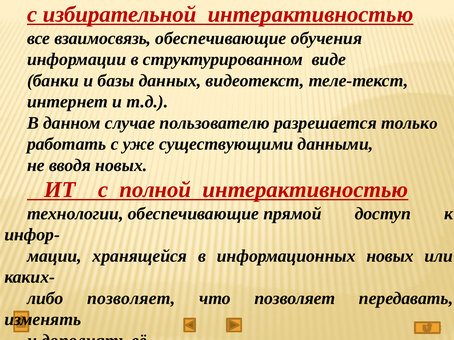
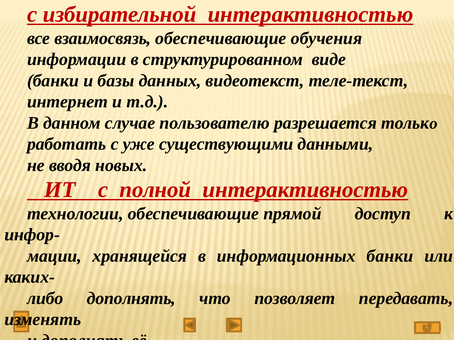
информационных новых: новых -> банки
либо позволяет: позволяет -> дополнять
